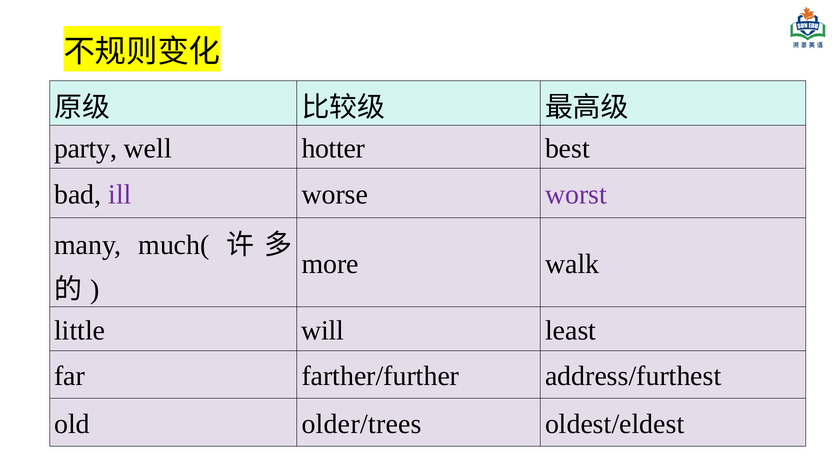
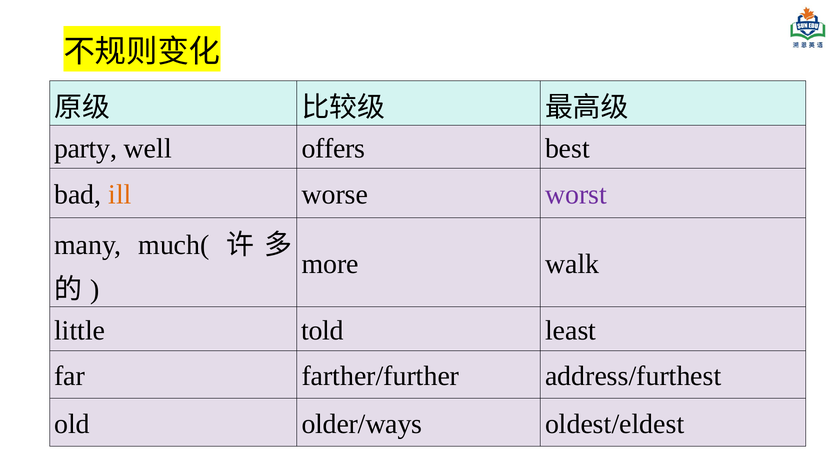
hotter: hotter -> offers
ill colour: purple -> orange
will: will -> told
older/trees: older/trees -> older/ways
